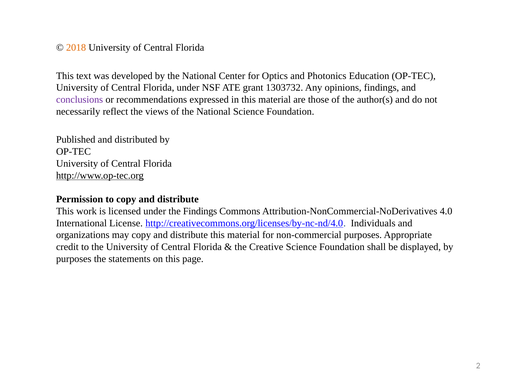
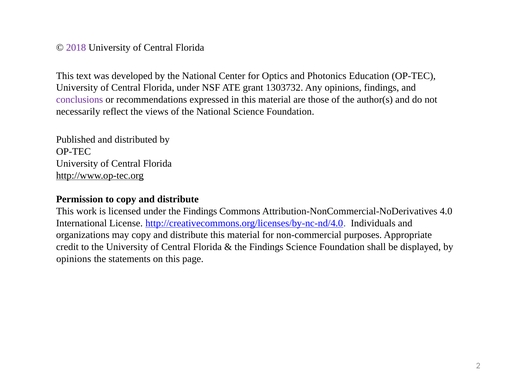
2018 colour: orange -> purple
Creative at (266, 247): Creative -> Findings
purposes at (74, 259): purposes -> opinions
